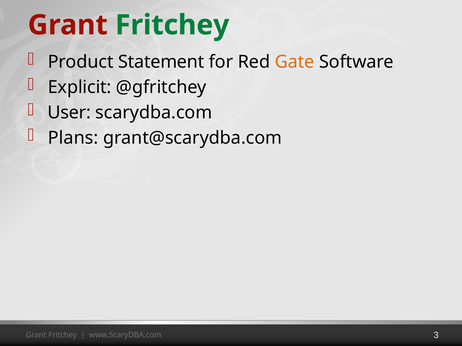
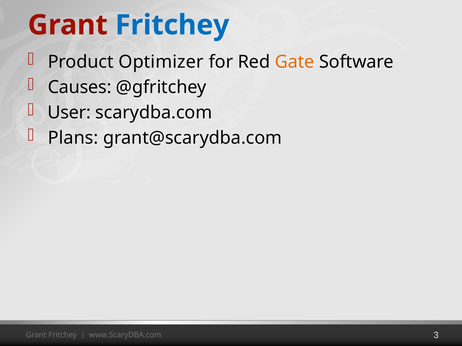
Fritchey at (172, 25) colour: green -> blue
Statement: Statement -> Optimizer
Explicit: Explicit -> Causes
